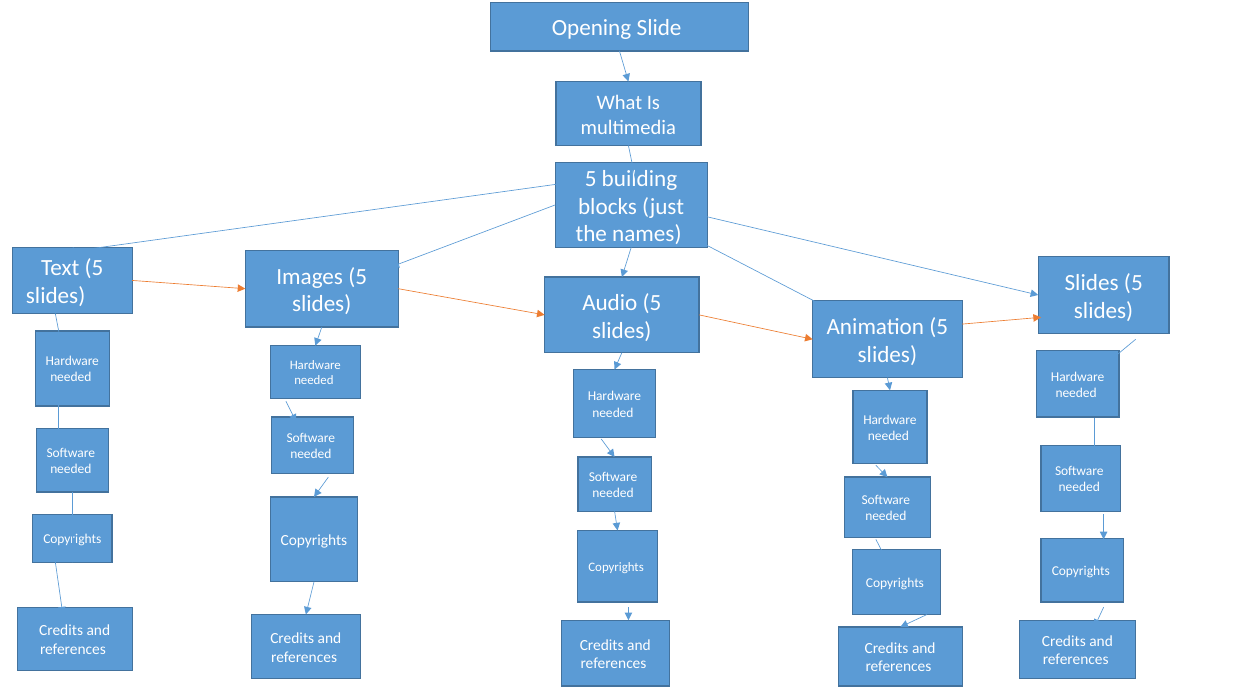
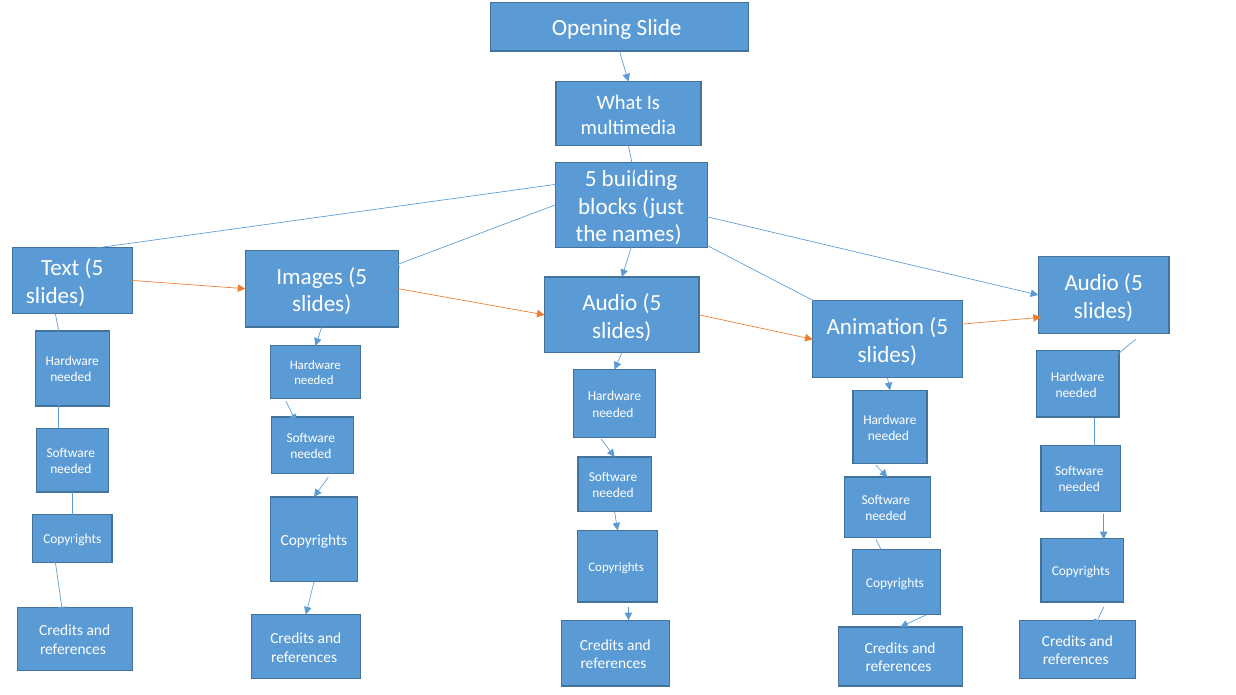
Slides at (1092, 283): Slides -> Audio
